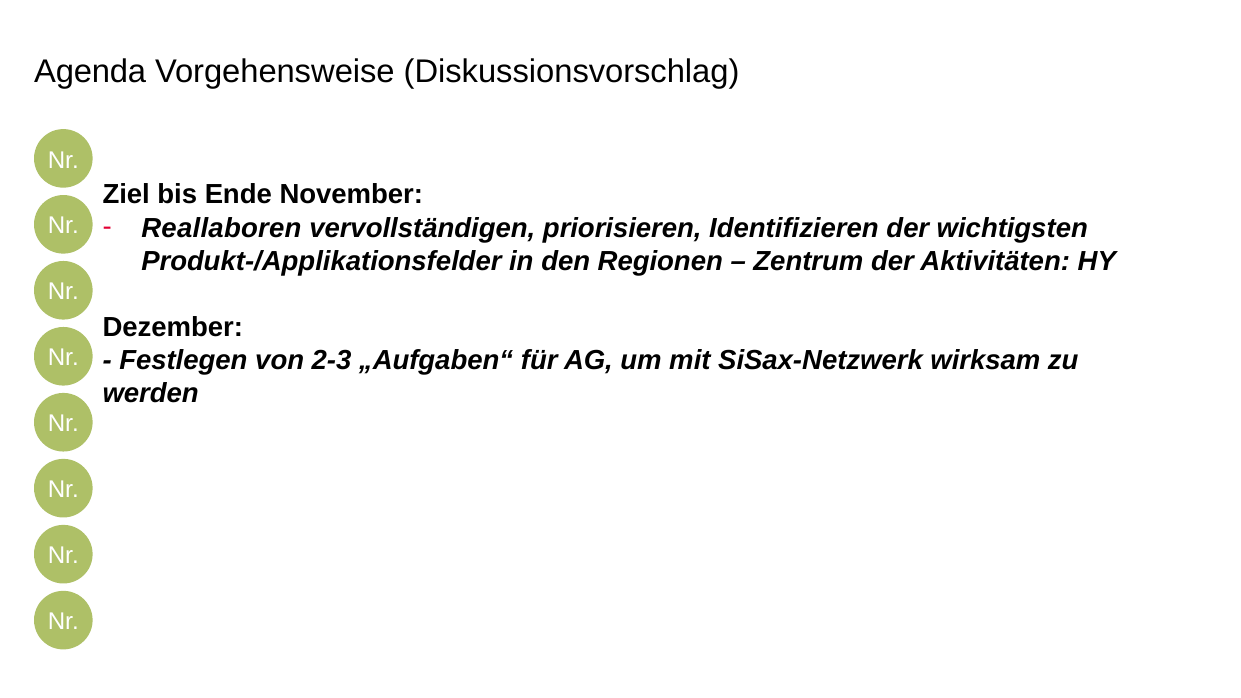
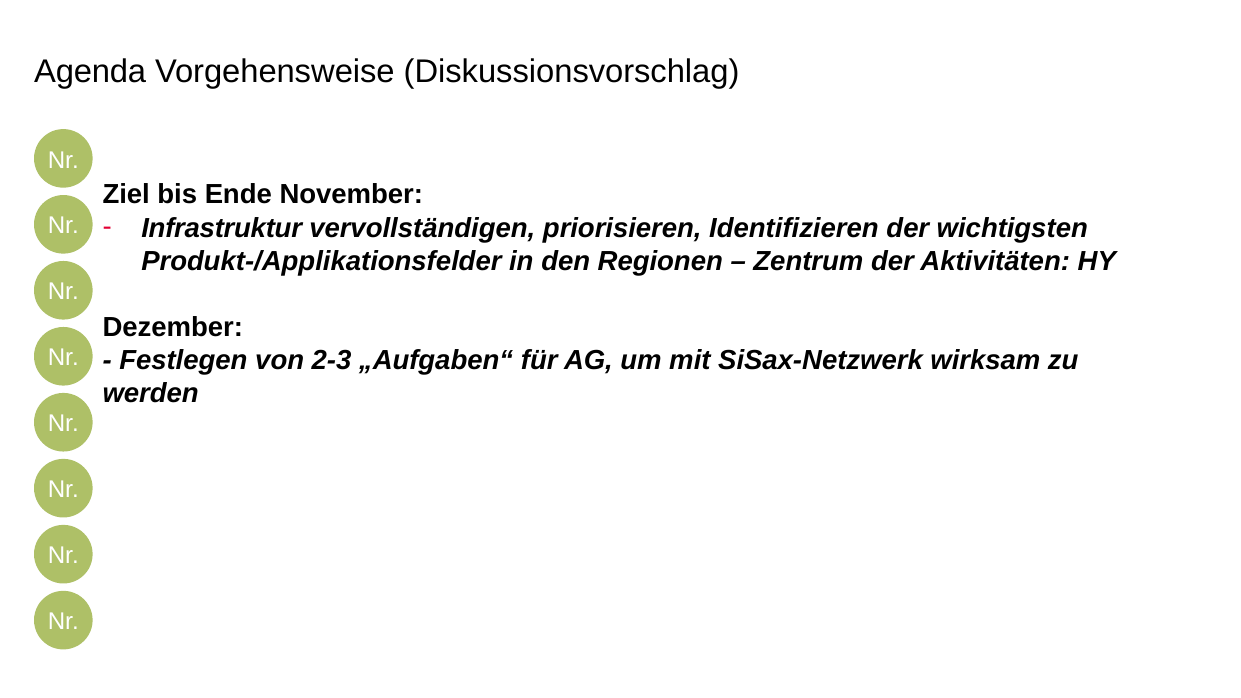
Reallaboren: Reallaboren -> Infrastruktur
